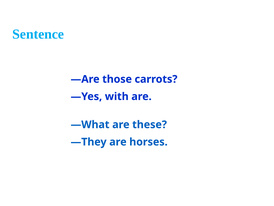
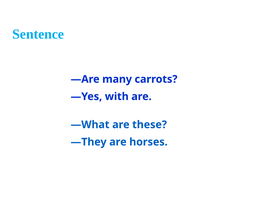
those: those -> many
